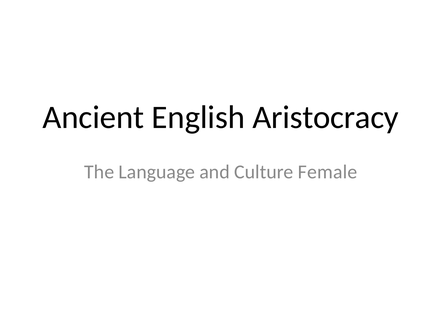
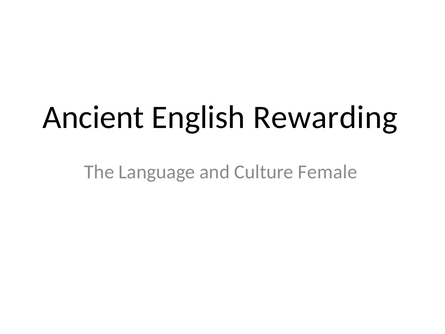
Aristocracy: Aristocracy -> Rewarding
